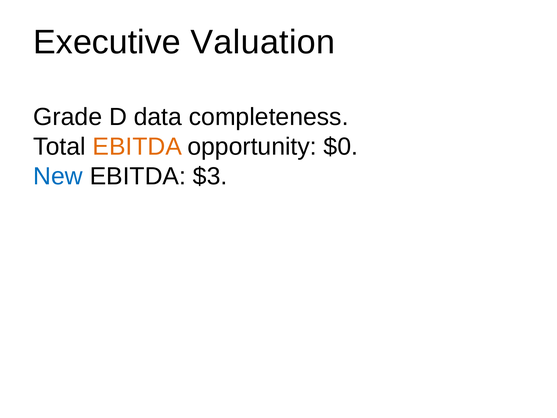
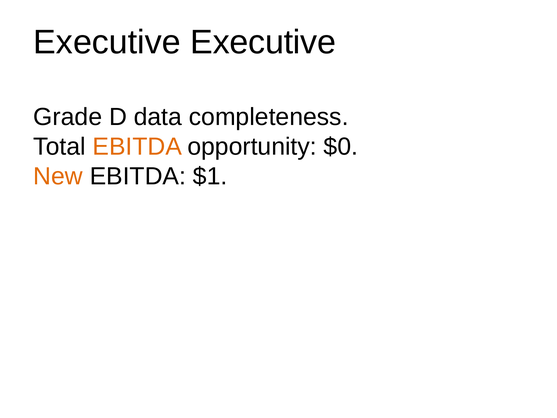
Executive Valuation: Valuation -> Executive
New colour: blue -> orange
$3: $3 -> $1
